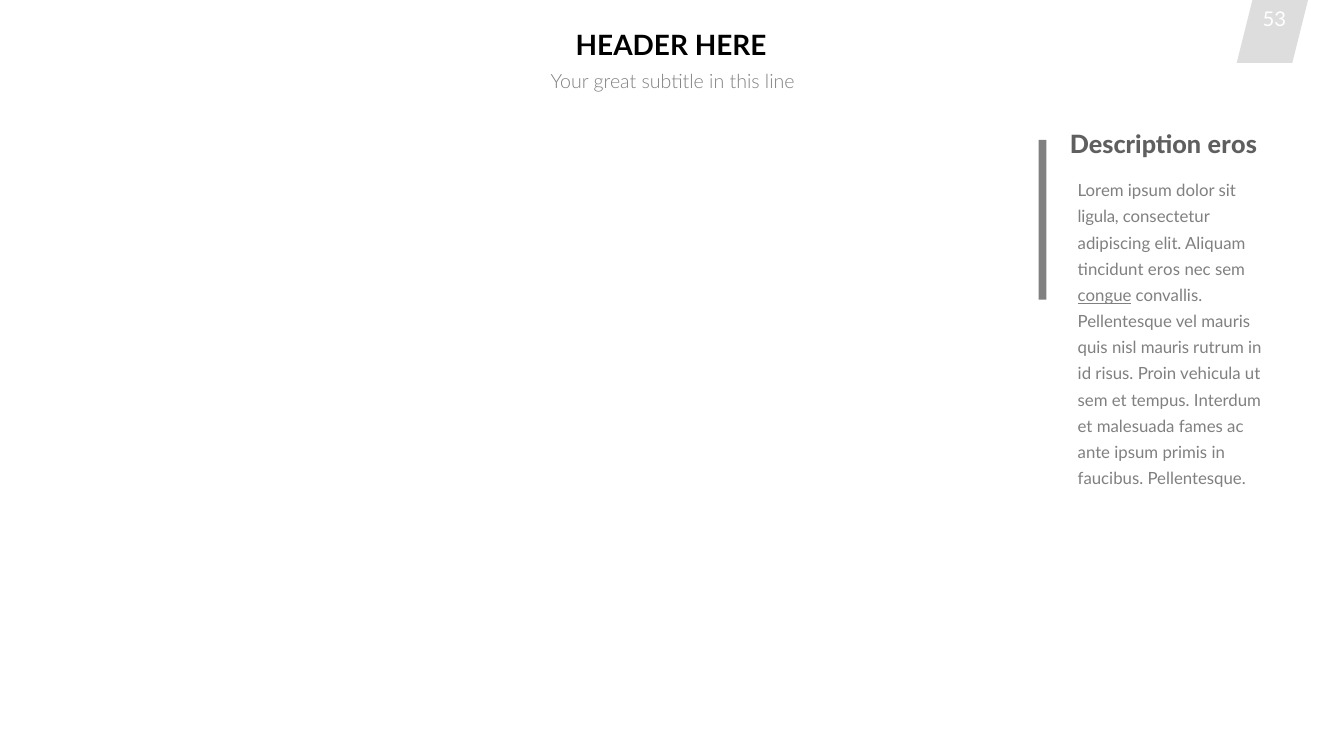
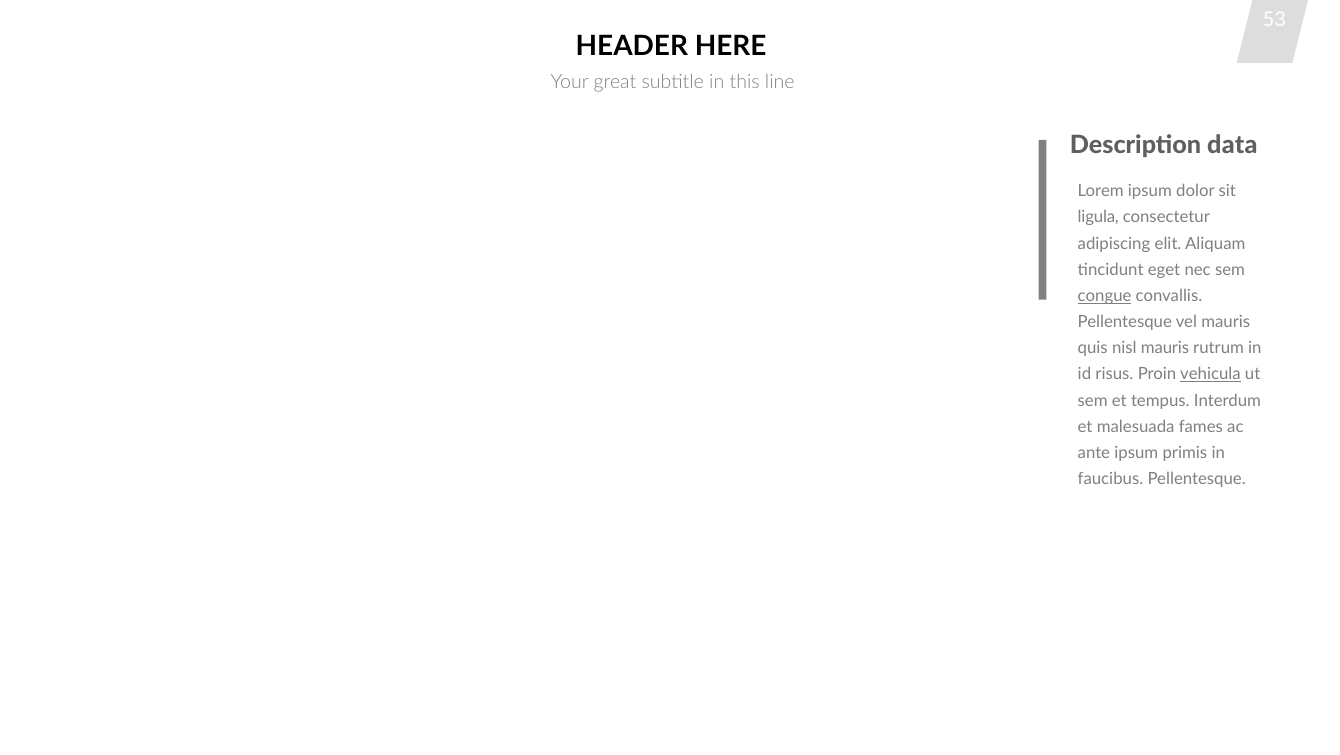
Description eros: eros -> data
tincidunt eros: eros -> eget
vehicula underline: none -> present
